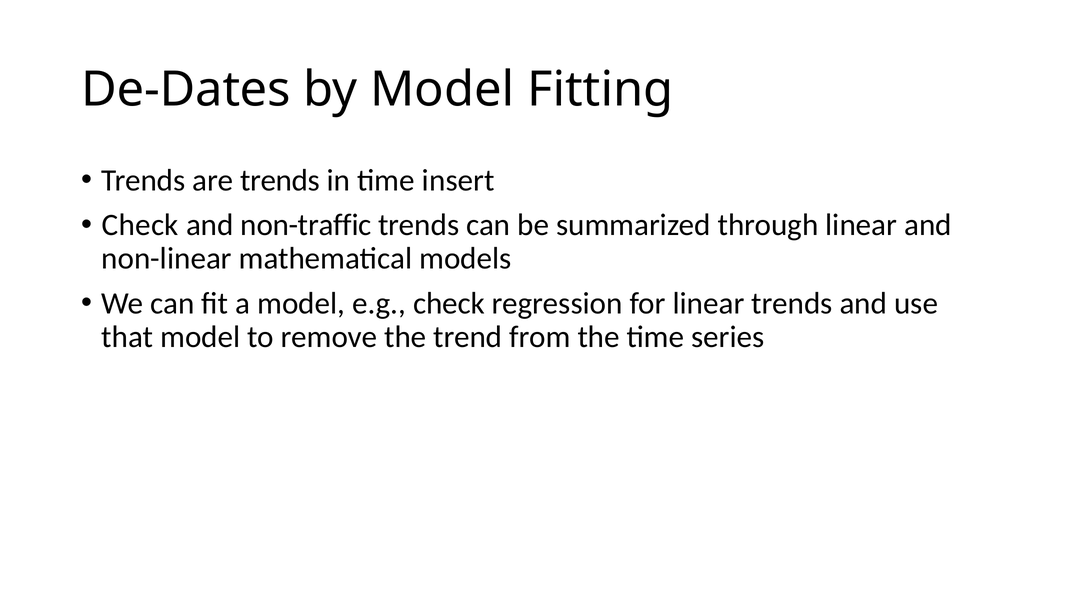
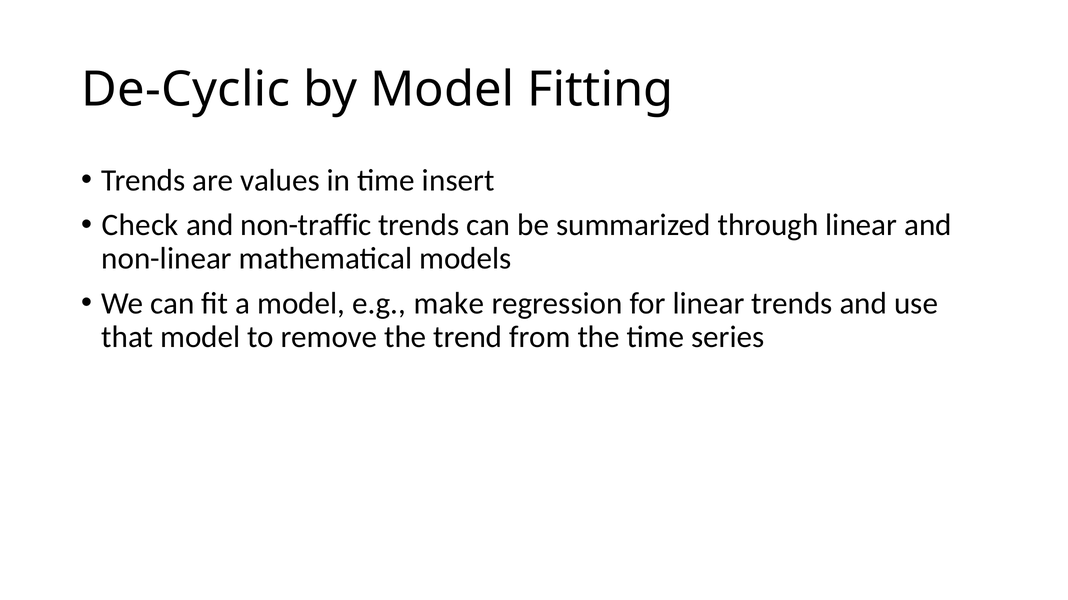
De-Dates: De-Dates -> De-Cyclic
are trends: trends -> values
e.g check: check -> make
